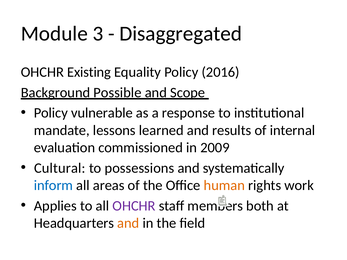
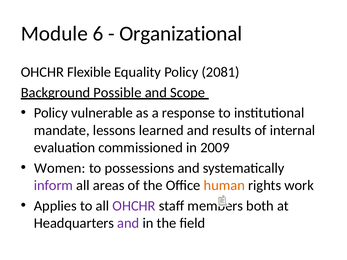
3: 3 -> 6
Disaggregated: Disaggregated -> Organizational
Existing: Existing -> Flexible
2016: 2016 -> 2081
Cultural: Cultural -> Women
inform colour: blue -> purple
and at (128, 223) colour: orange -> purple
